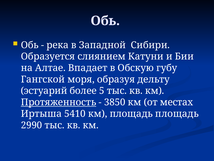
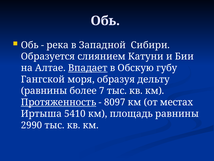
Впадает underline: none -> present
эстуарий at (44, 91): эстуарий -> равнины
5: 5 -> 7
3850: 3850 -> 8097
площадь площадь: площадь -> равнины
